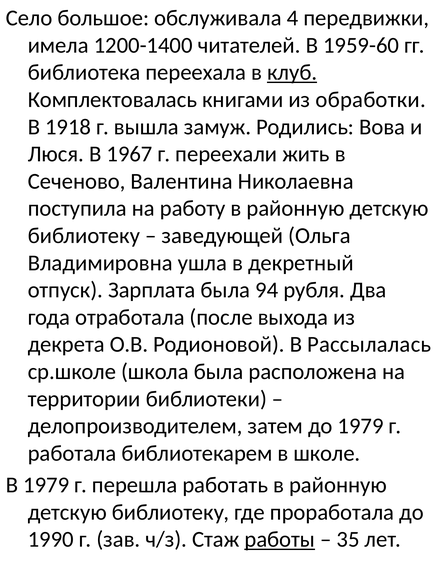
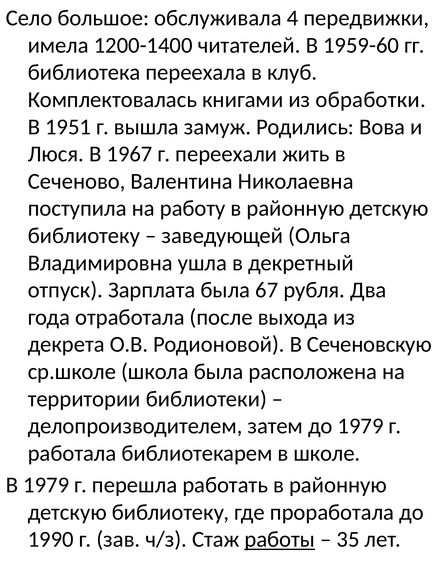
клуб underline: present -> none
1918: 1918 -> 1951
94: 94 -> 67
Рассылалась: Рассылалась -> Сеченовскую
